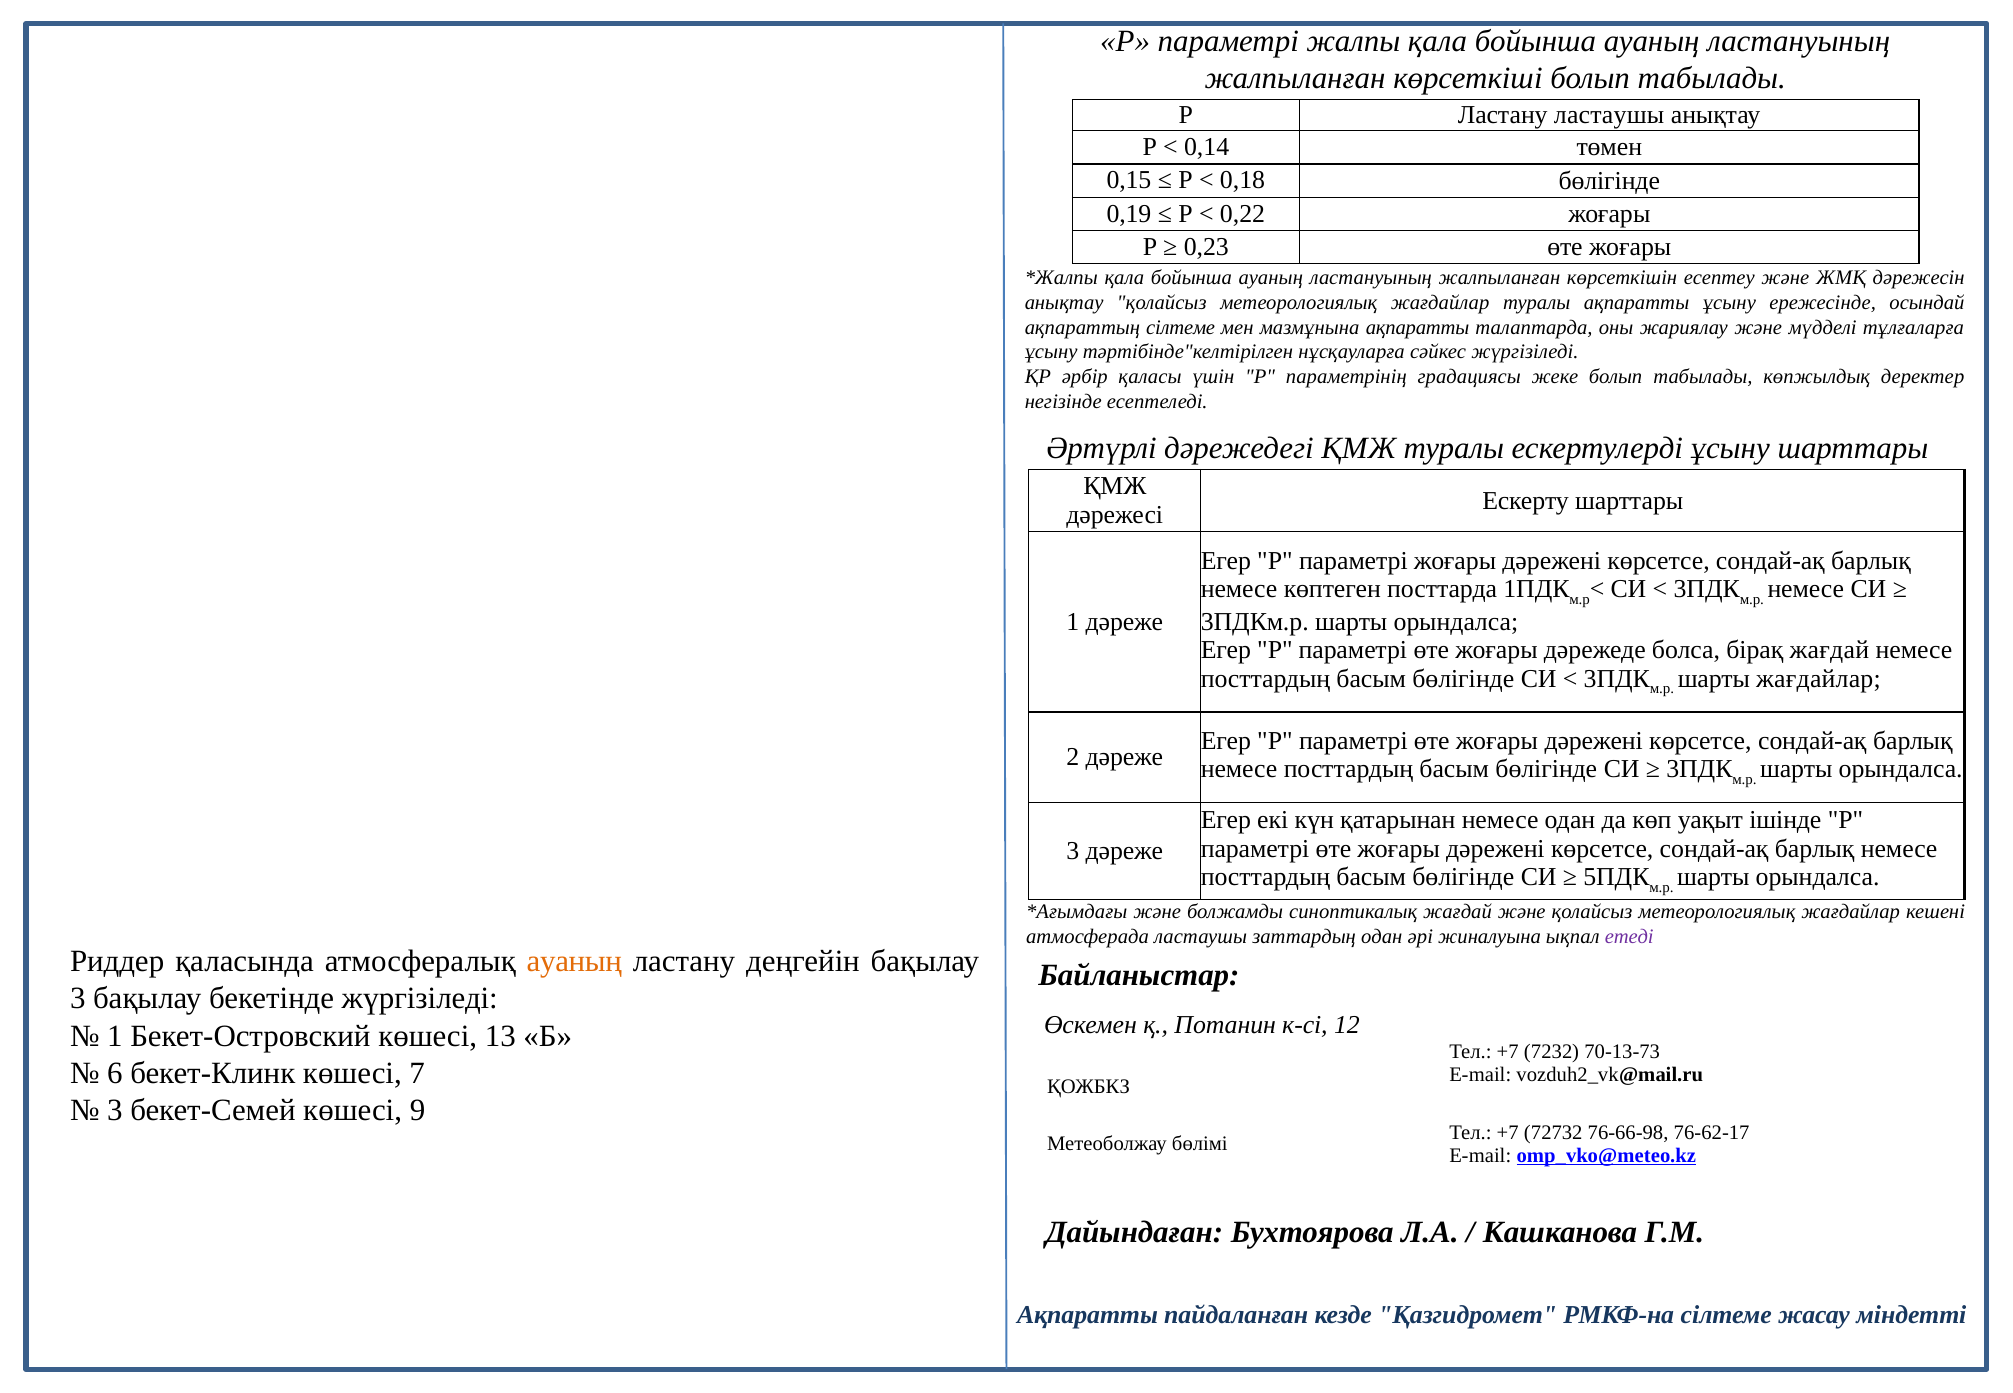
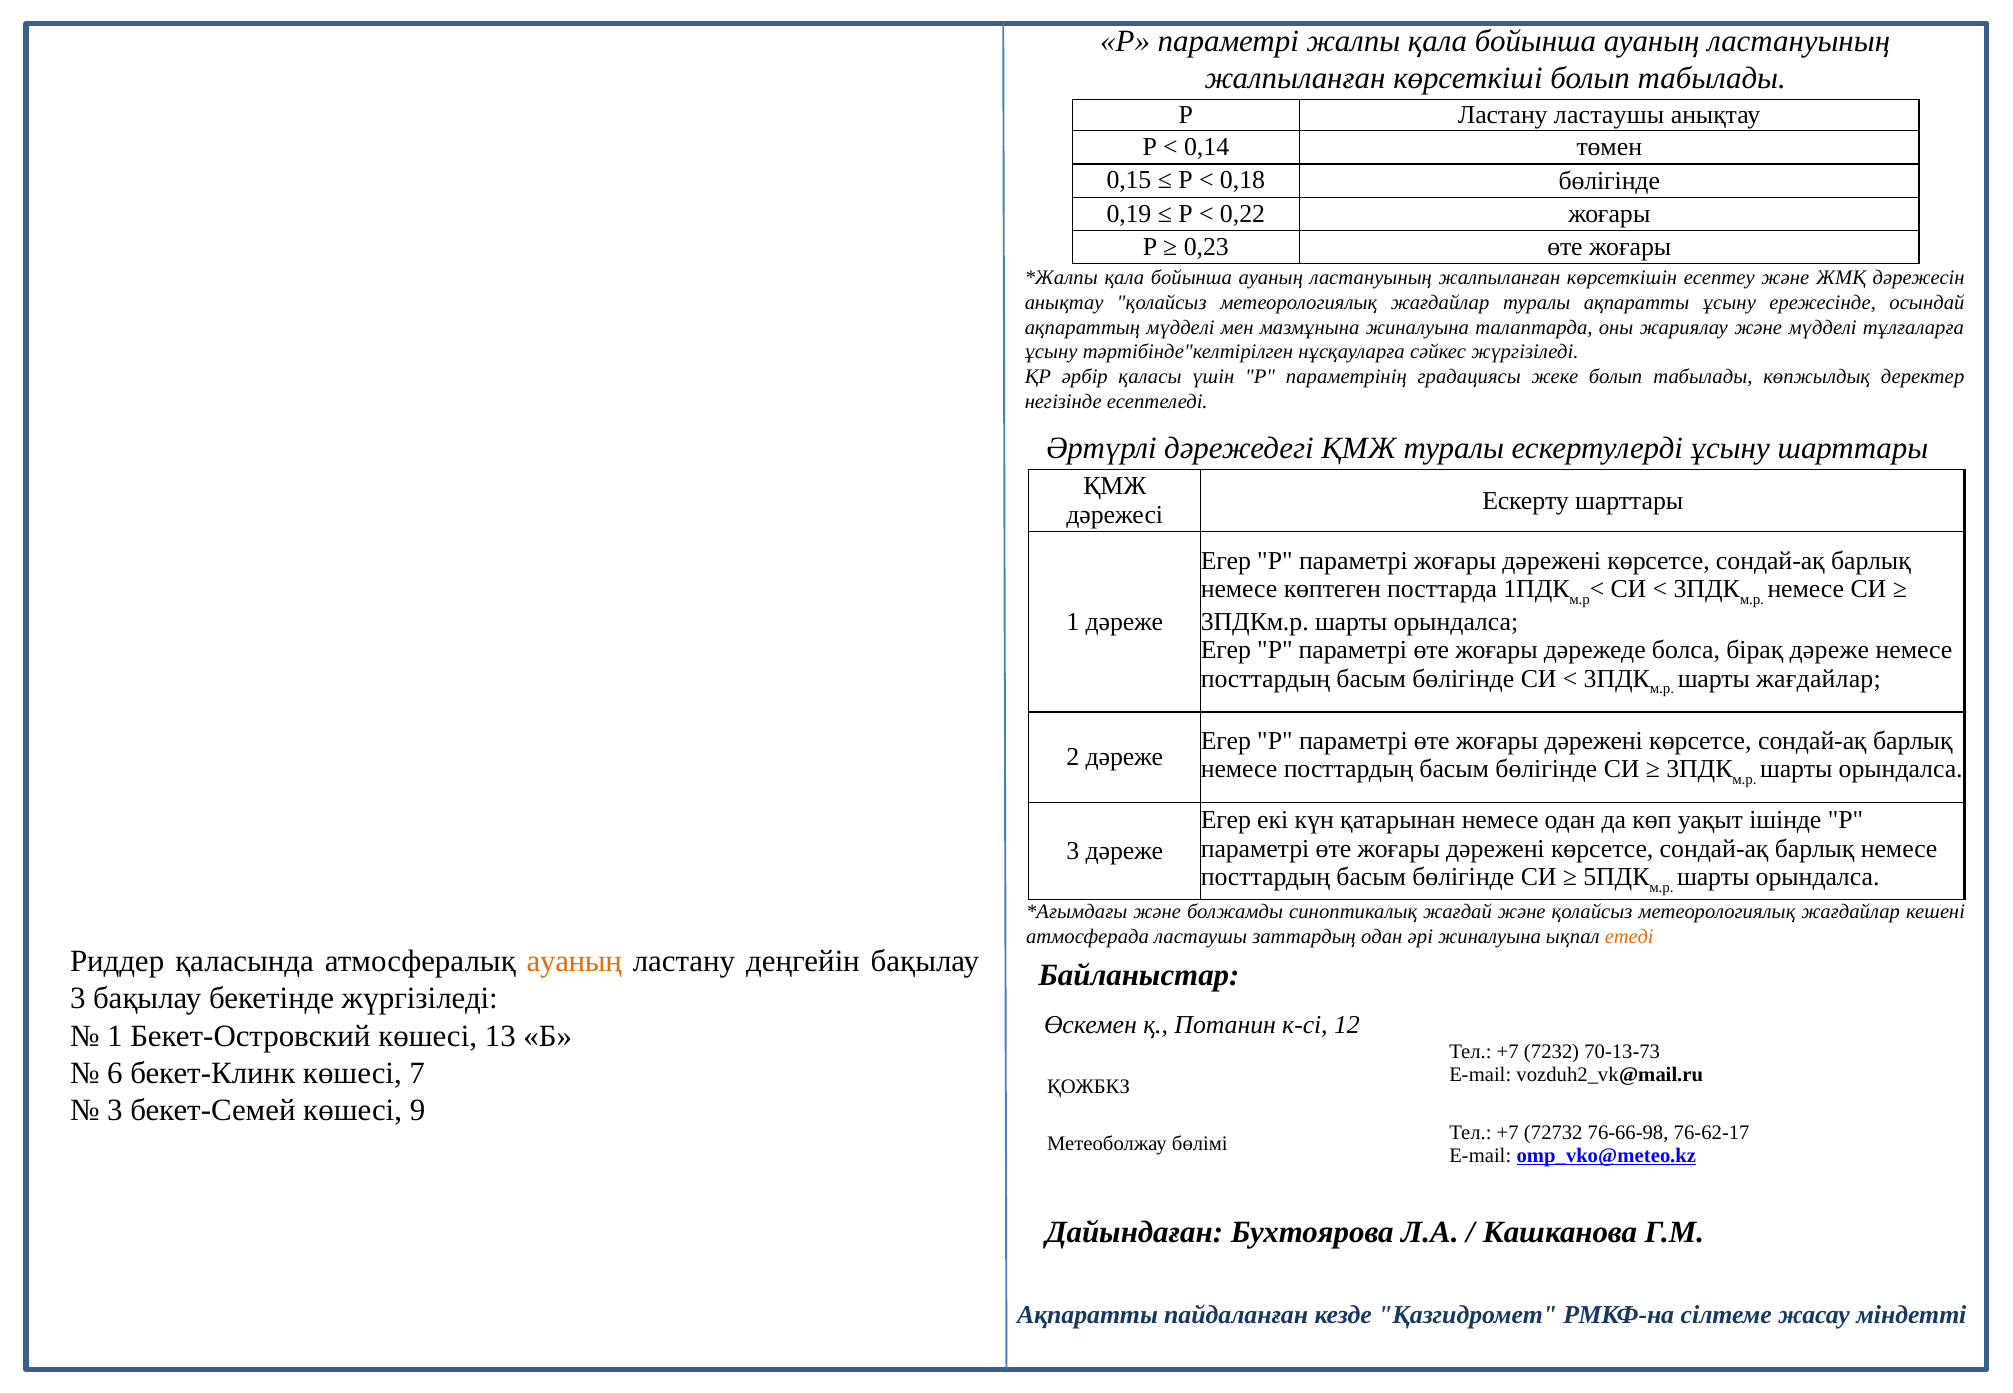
ақпараттың сілтеме: сілтеме -> мүдделі
мазмұнына ақпаратты: ақпаратты -> жиналуына
бірақ жағдай: жағдай -> дәреже
етеді colour: purple -> orange
